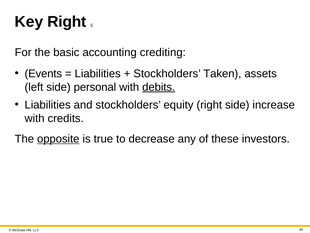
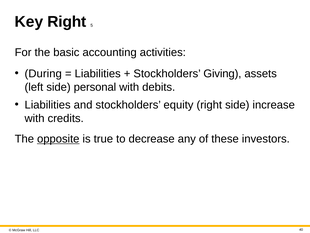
crediting: crediting -> activities
Events: Events -> During
Taken: Taken -> Giving
debits underline: present -> none
